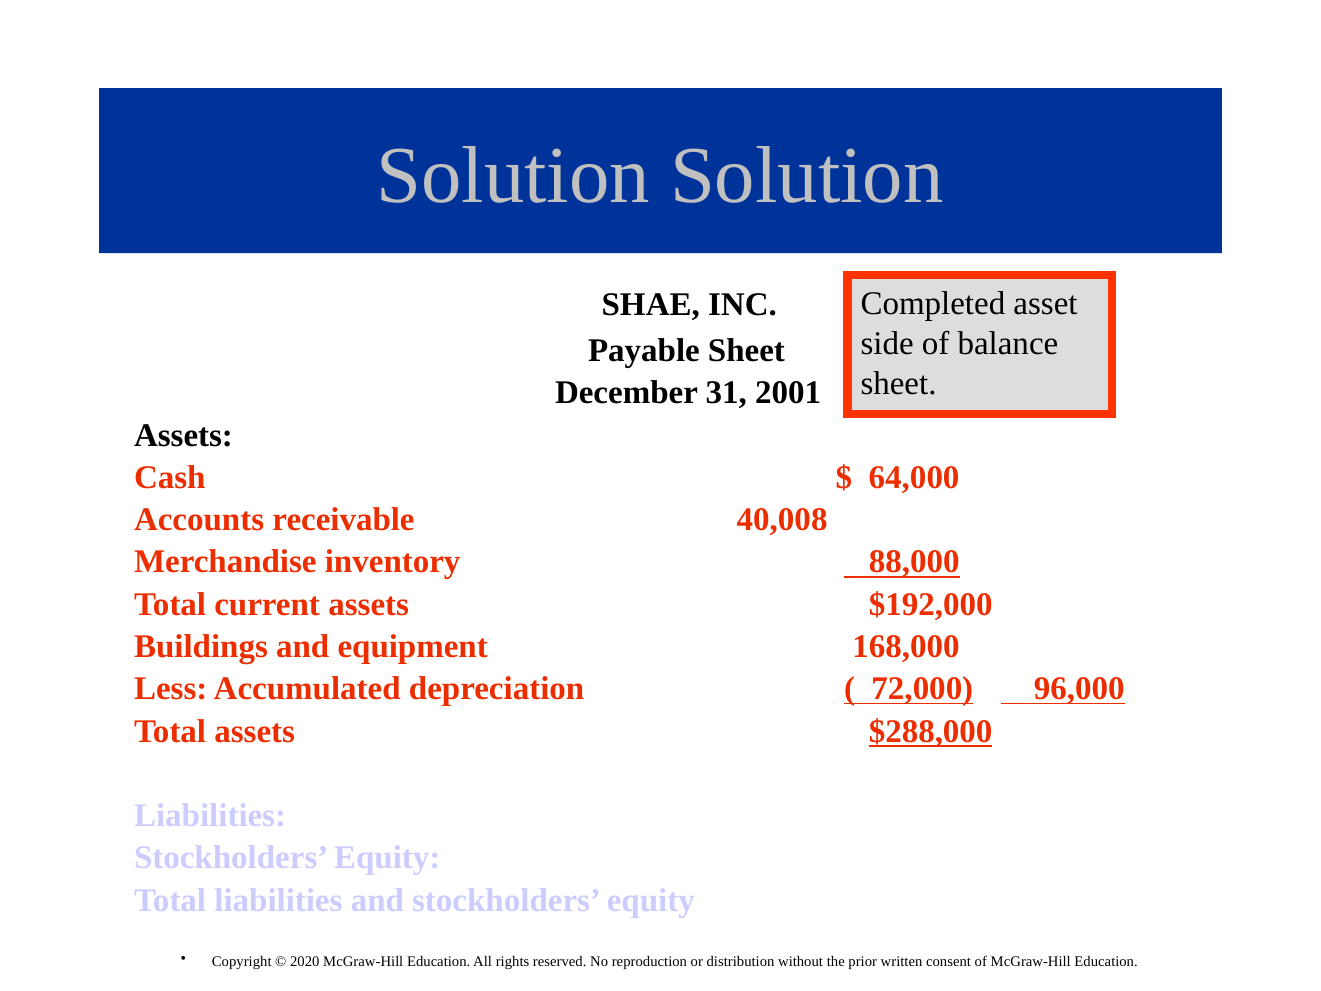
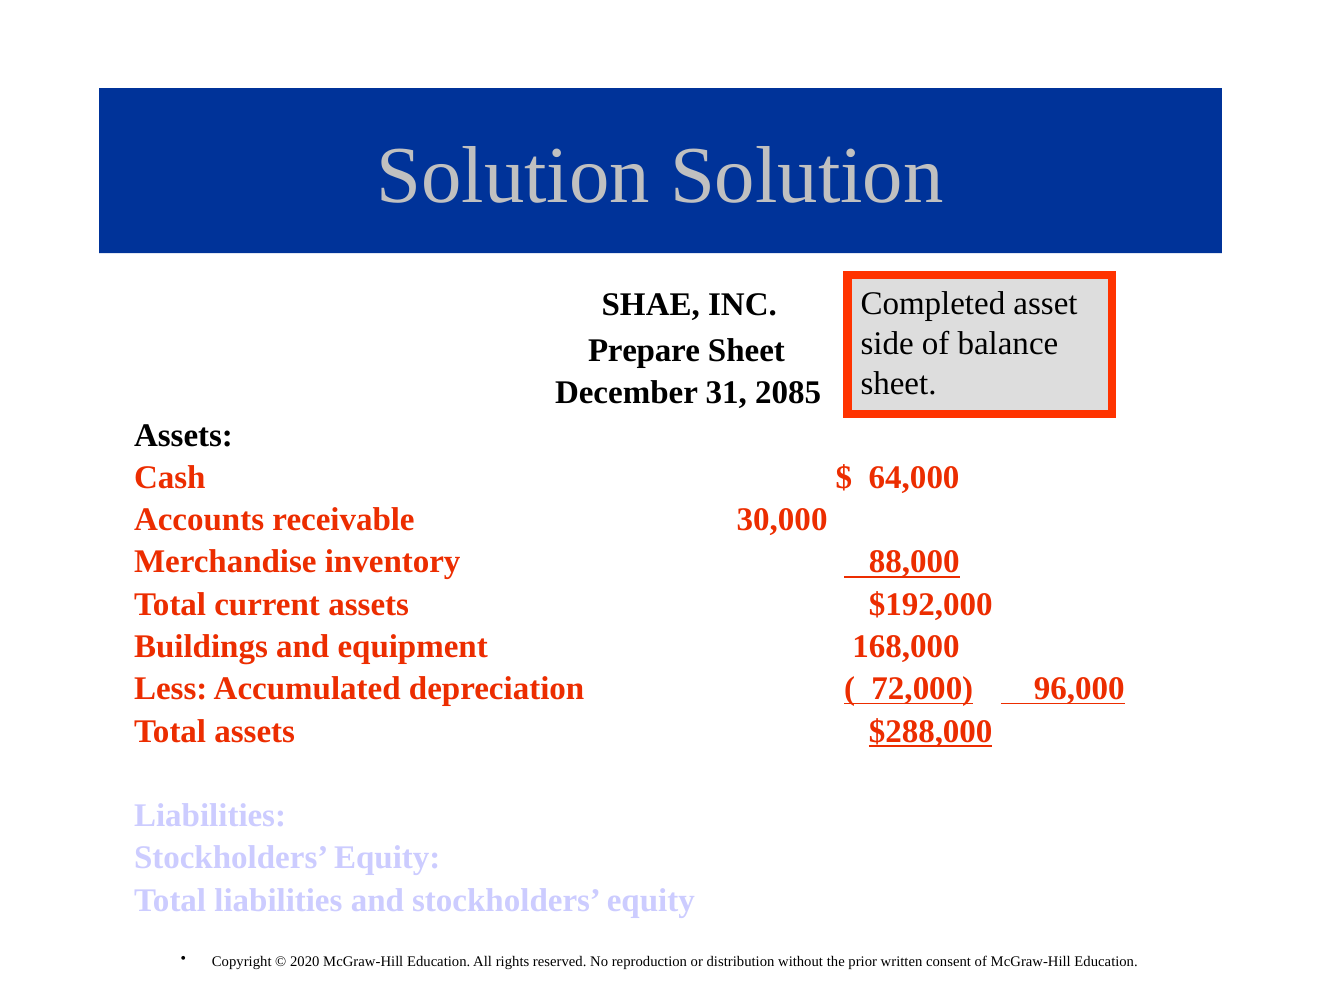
Payable: Payable -> Prepare
2001: 2001 -> 2085
40,008: 40,008 -> 30,000
